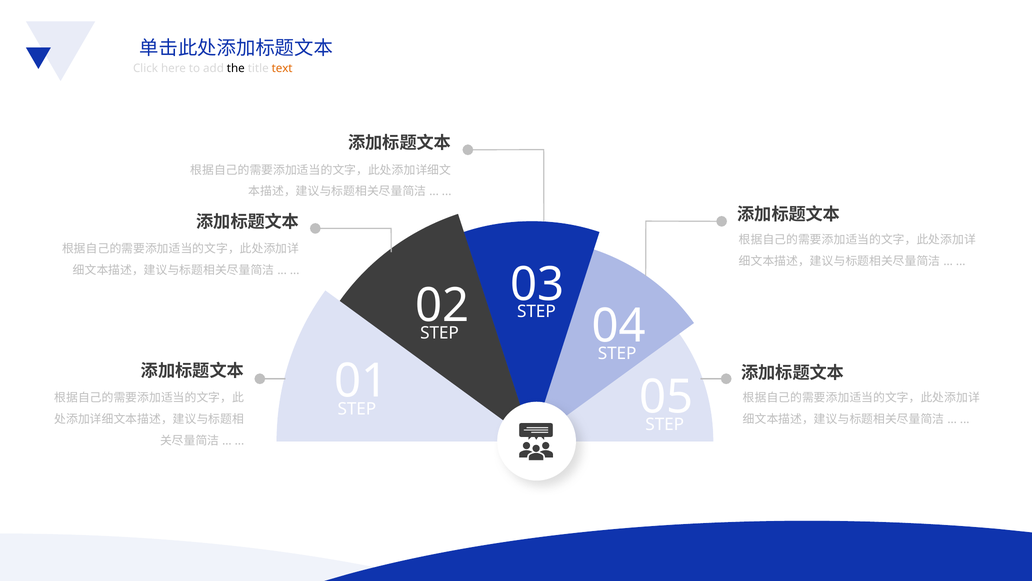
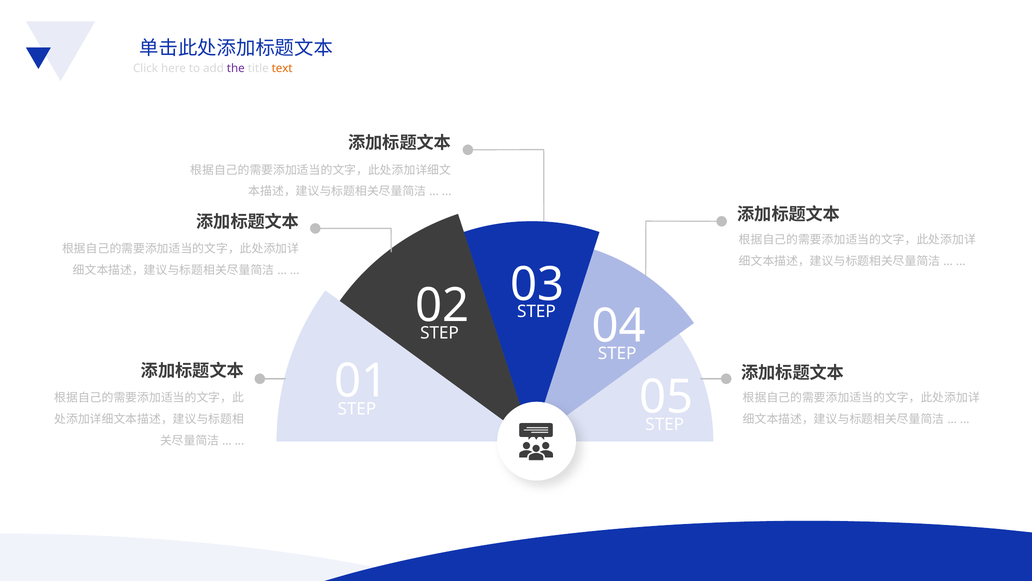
the colour: black -> purple
